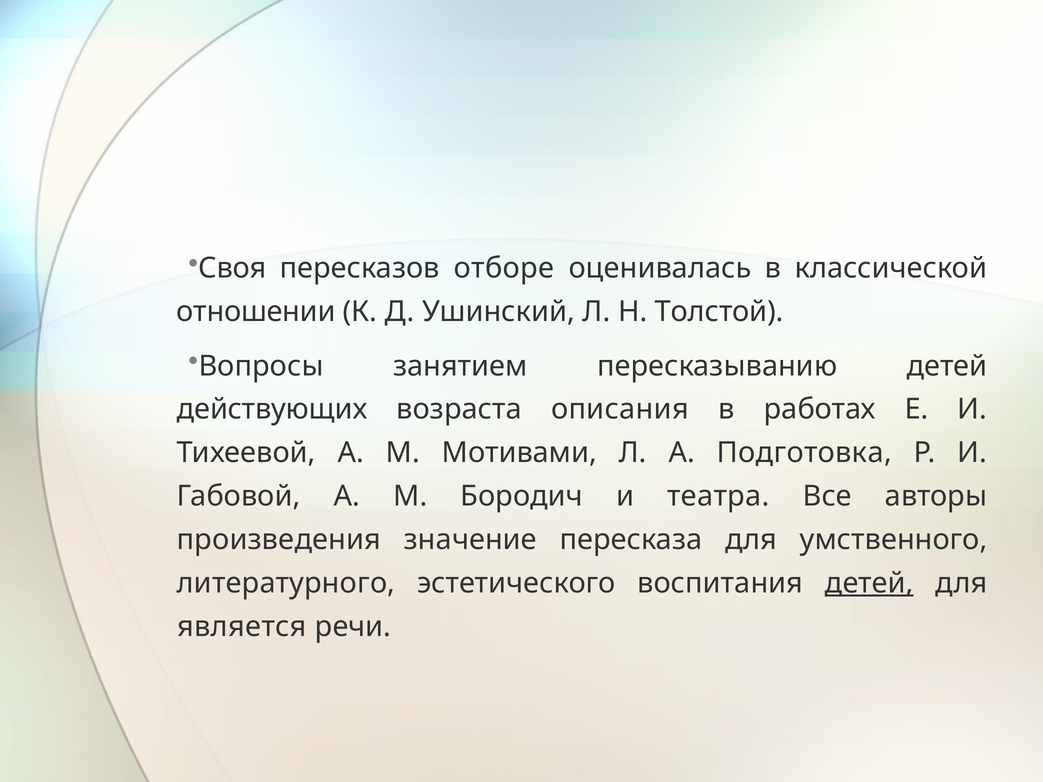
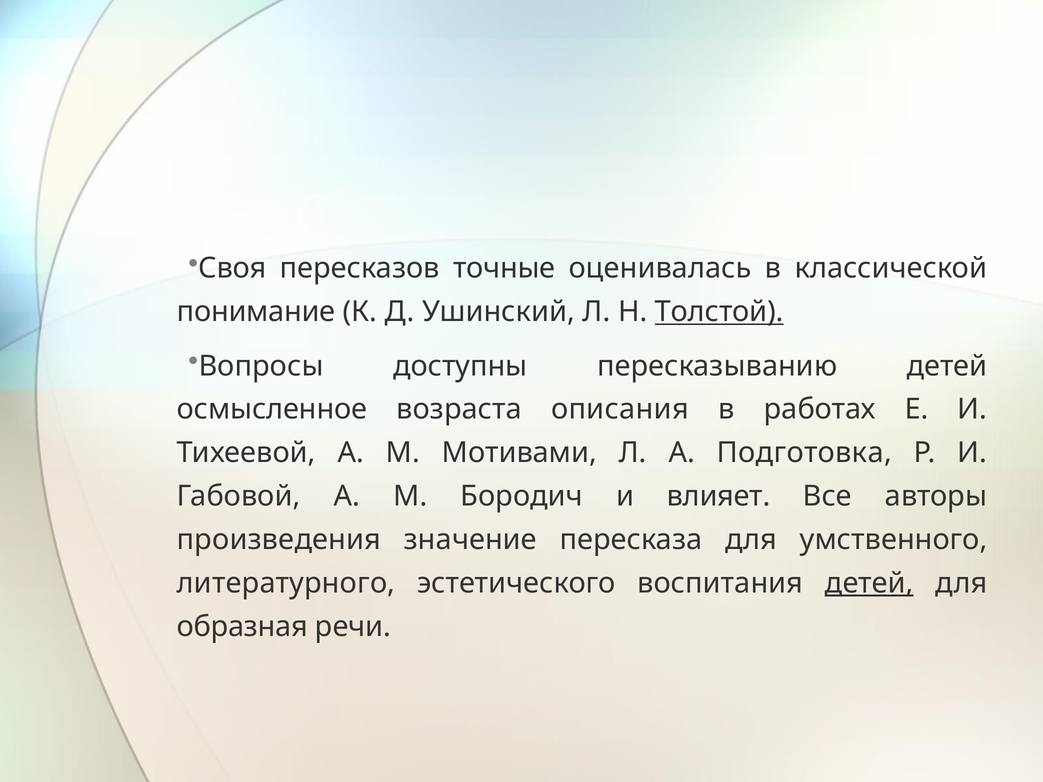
отборе: отборе -> точные
отношении: отношении -> понимание
Толстой underline: none -> present
занятием: занятием -> доступны
действующих: действующих -> осмысленное
театра: театра -> влияет
является: является -> образная
